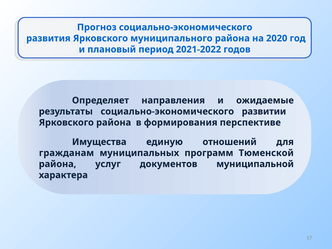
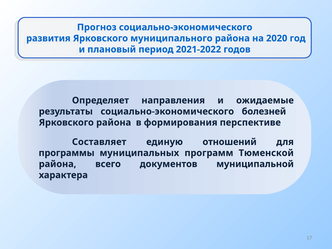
развитии: развитии -> болезней
Имущества: Имущества -> Составляет
гражданам: гражданам -> программы
услуг: услуг -> всего
